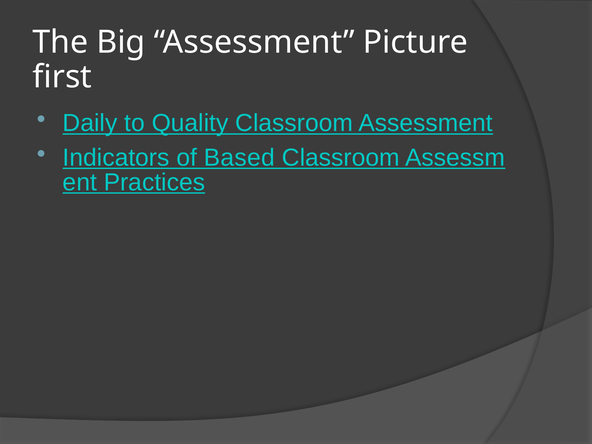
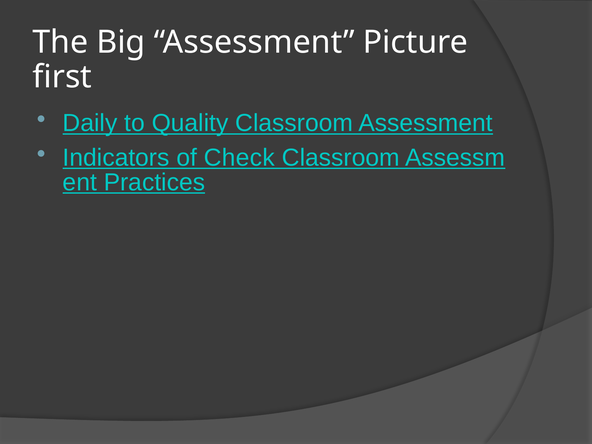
Based: Based -> Check
